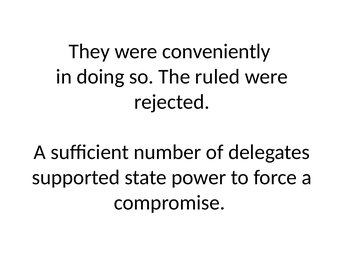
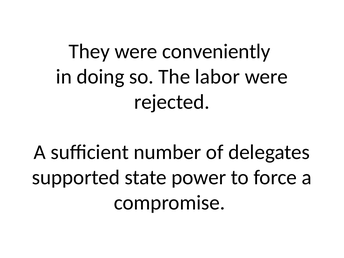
ruled: ruled -> labor
